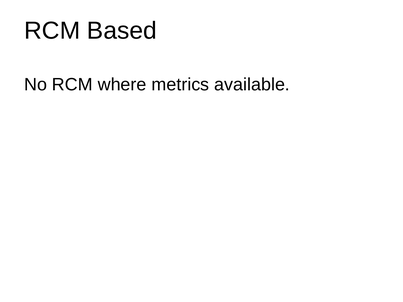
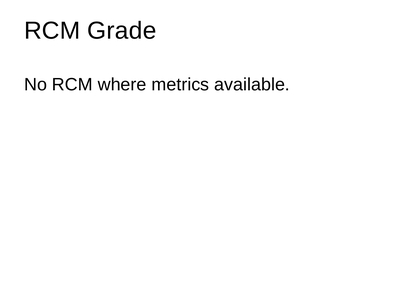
Based: Based -> Grade
